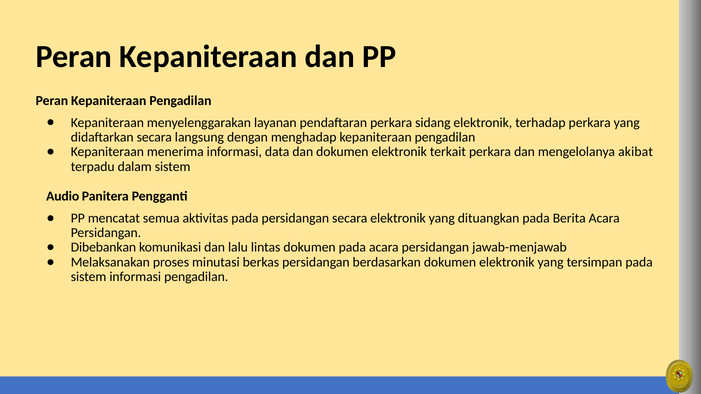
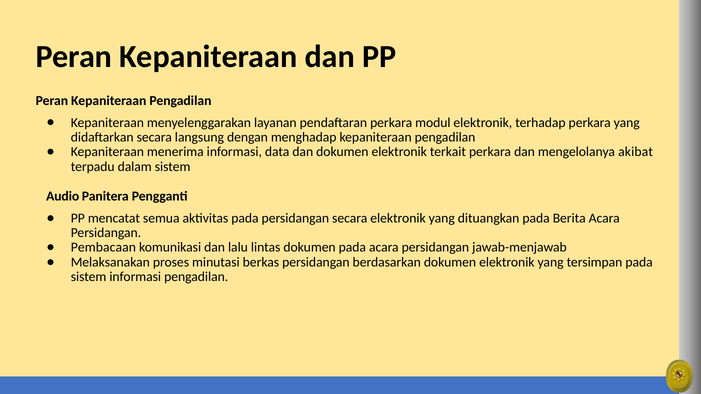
sidang: sidang -> modul
Dibebankan: Dibebankan -> Pembacaan
